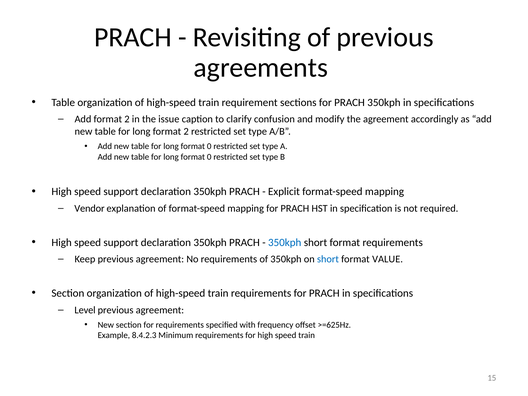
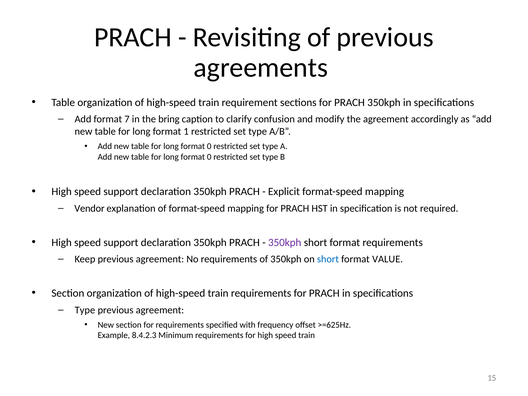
Add format 2: 2 -> 7
issue: issue -> bring
long format 2: 2 -> 1
350kph at (285, 242) colour: blue -> purple
Level at (85, 310): Level -> Type
